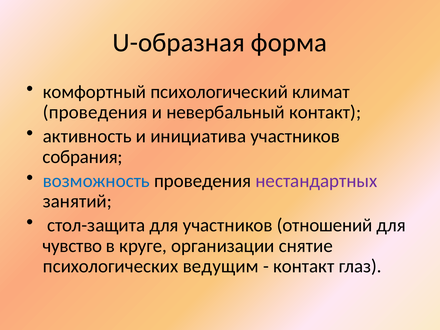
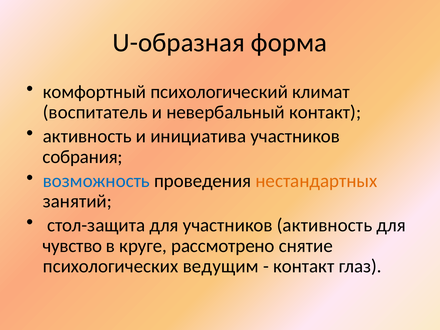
проведения at (95, 112): проведения -> воспитатель
нестандартных colour: purple -> orange
участников отношений: отношений -> активность
организации: организации -> рассмотрено
